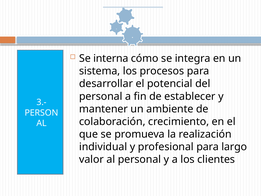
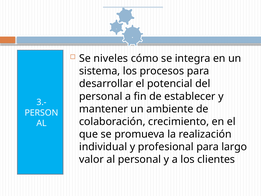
interna: interna -> niveles
